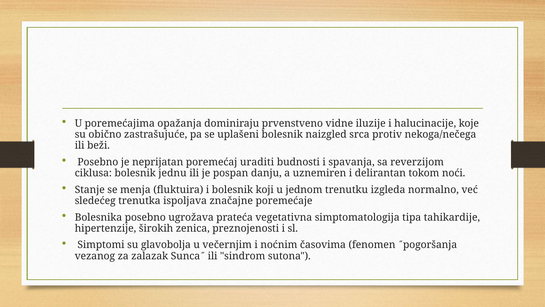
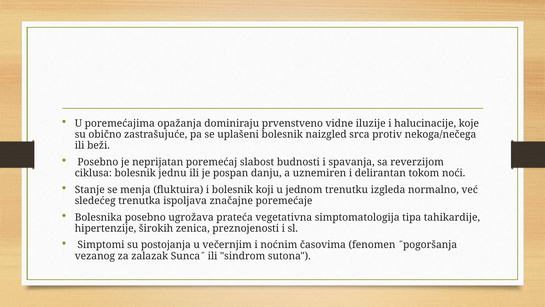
uraditi: uraditi -> slabost
glavobolja: glavobolja -> postojanja
